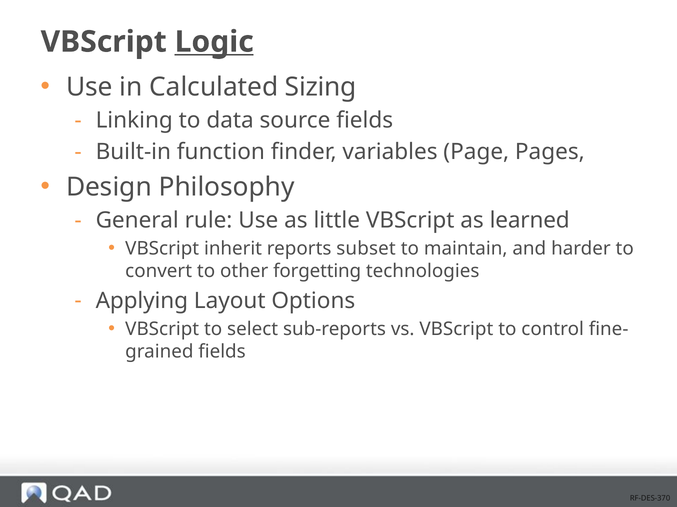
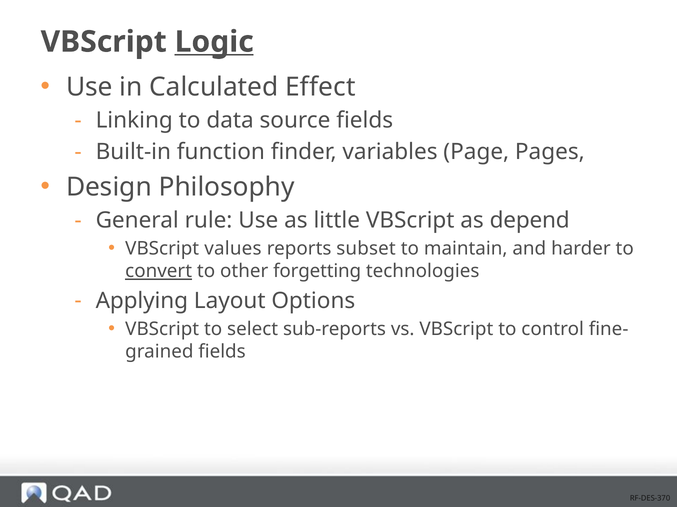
Sizing: Sizing -> Effect
learned: learned -> depend
inherit: inherit -> values
convert underline: none -> present
